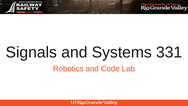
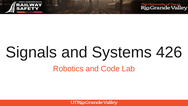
331: 331 -> 426
